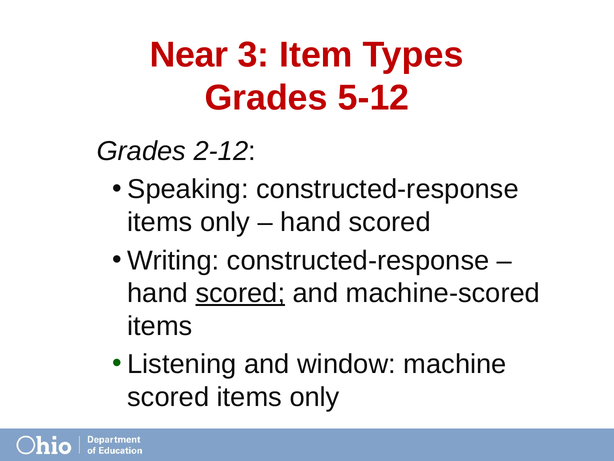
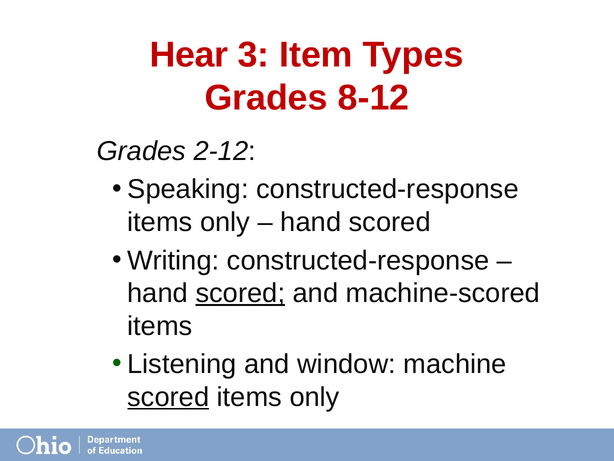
Near: Near -> Hear
5-12: 5-12 -> 8-12
scored at (168, 397) underline: none -> present
